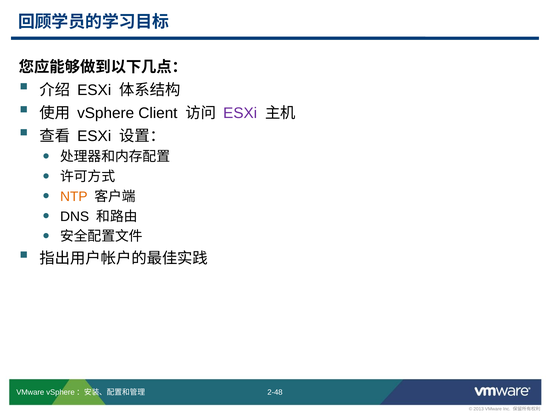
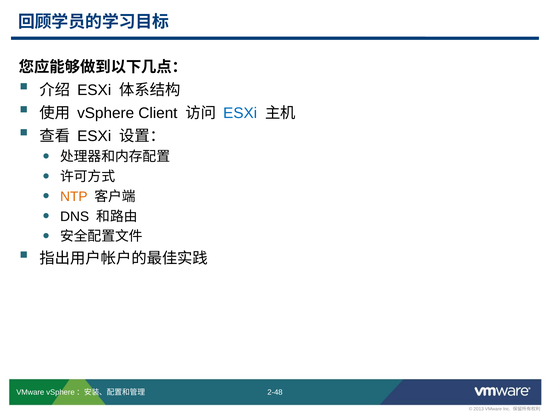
ESXi at (240, 113) colour: purple -> blue
